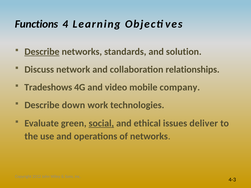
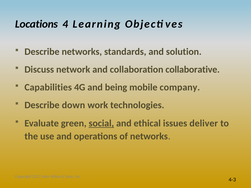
Functions: Functions -> Locations
Describe at (42, 52) underline: present -> none
relationships: relationships -> collaborative
Tradeshows: Tradeshows -> Capabilities
video: video -> being
